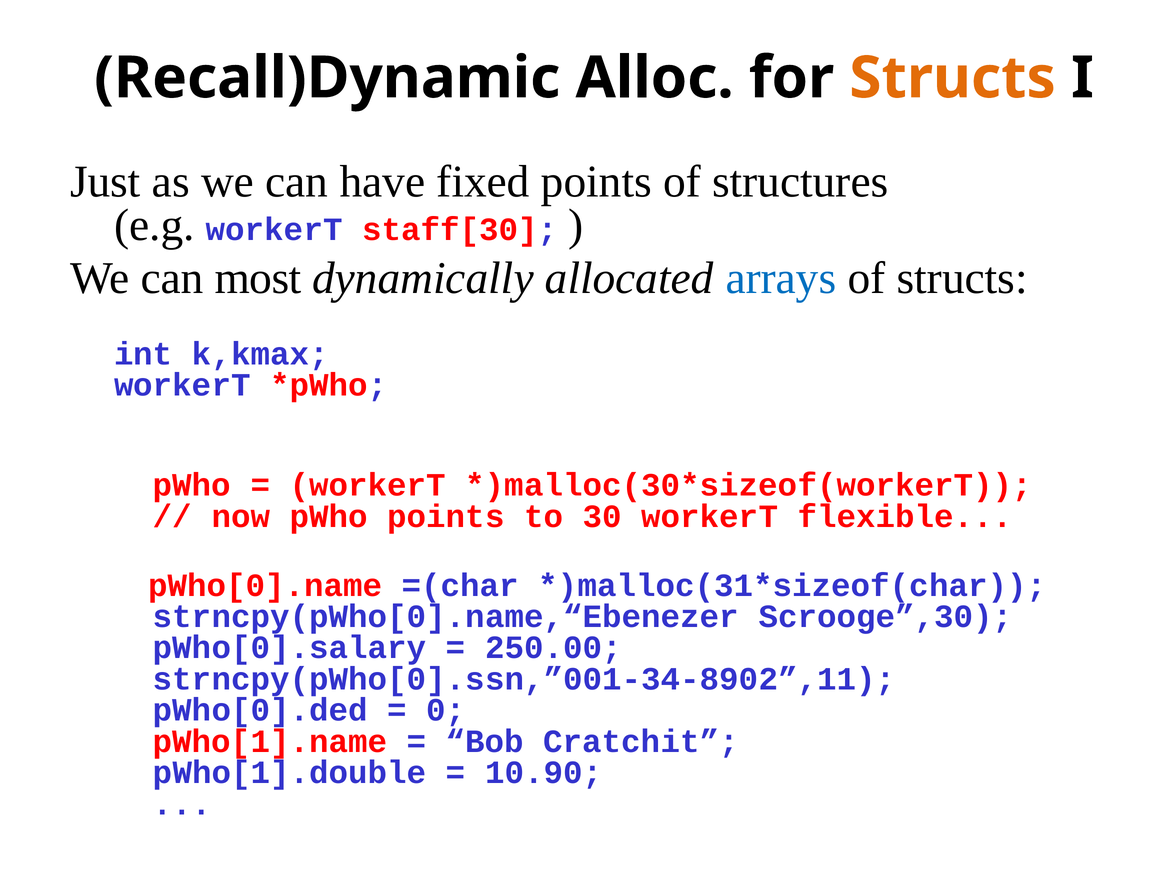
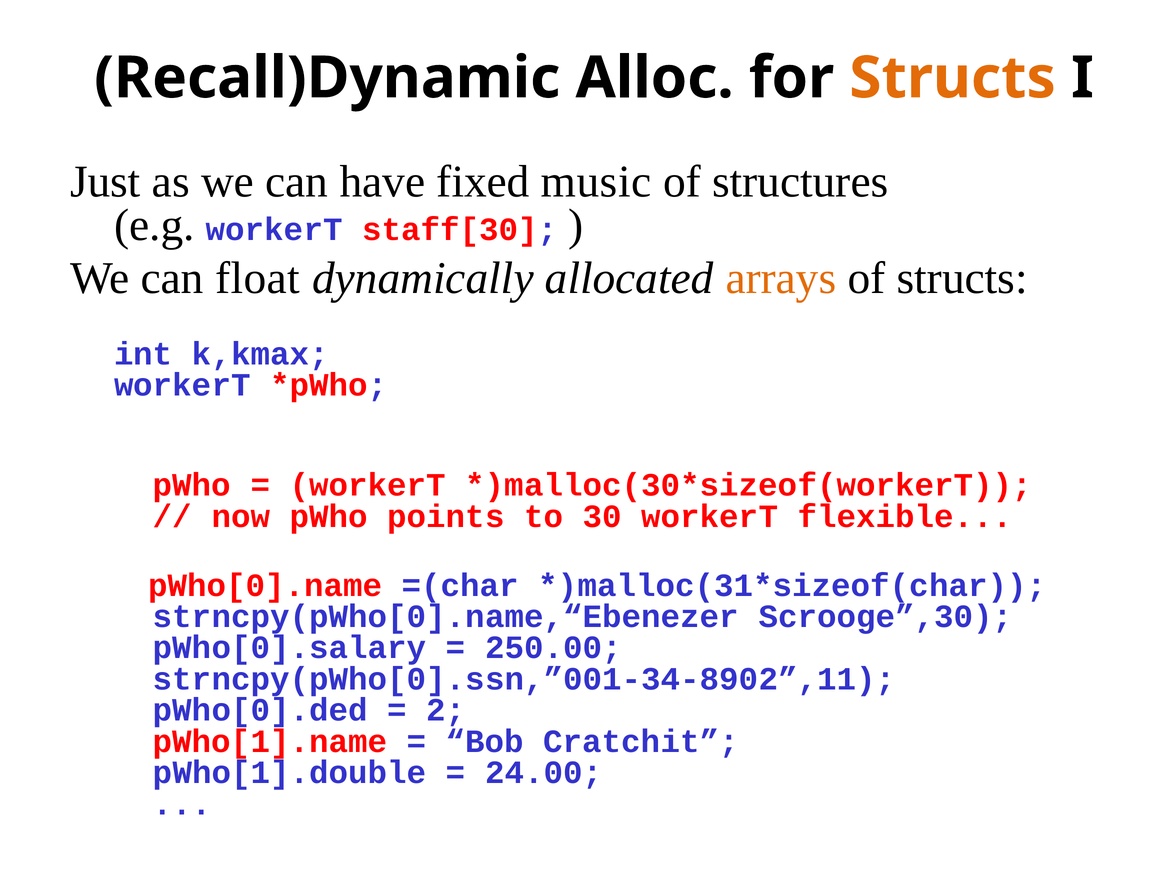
fixed points: points -> music
most: most -> float
arrays colour: blue -> orange
0: 0 -> 2
10.90: 10.90 -> 24.00
